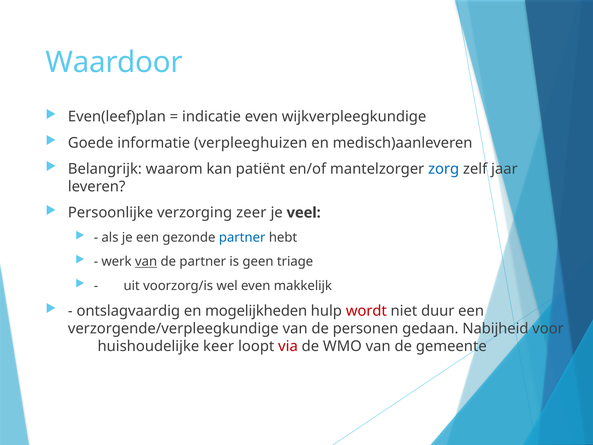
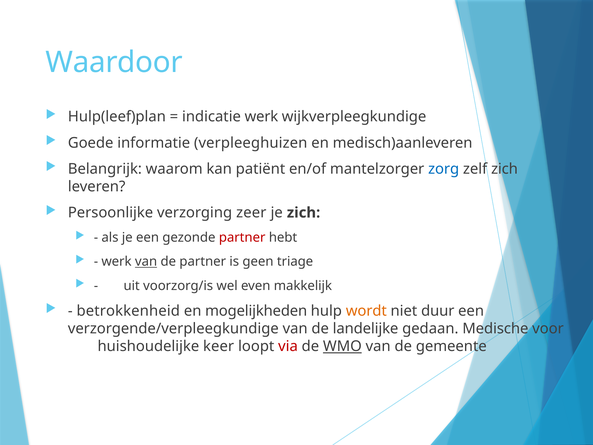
Even(leef)plan: Even(leef)plan -> Hulp(leef)plan
indicatie even: even -> werk
zelf jaar: jaar -> zich
je veel: veel -> zich
partner at (242, 237) colour: blue -> red
ontslagvaardig: ontslagvaardig -> betrokkenheid
wordt colour: red -> orange
personen: personen -> landelijke
Nabijheid: Nabijheid -> Medische
WMO underline: none -> present
